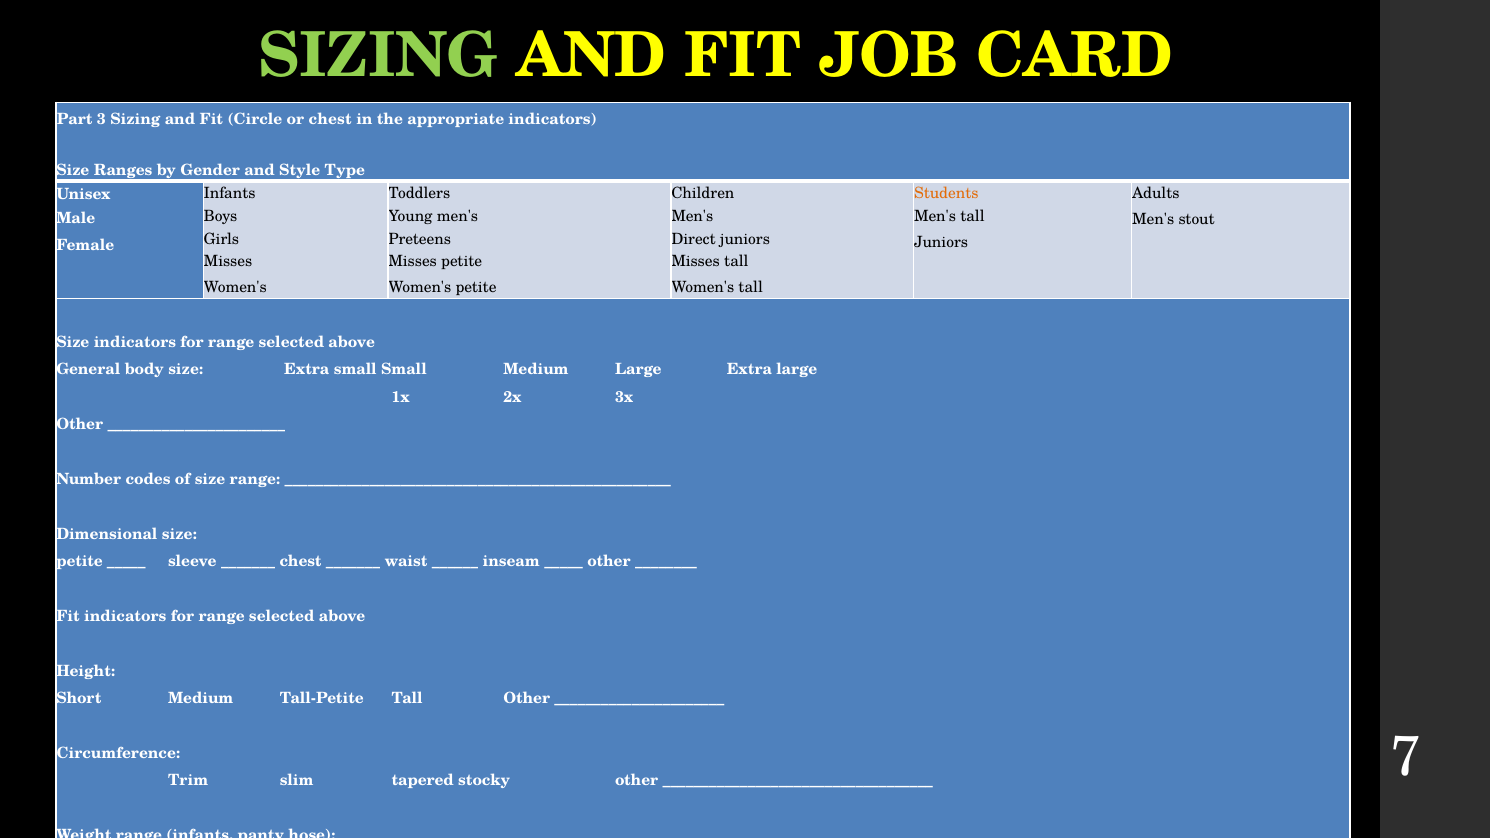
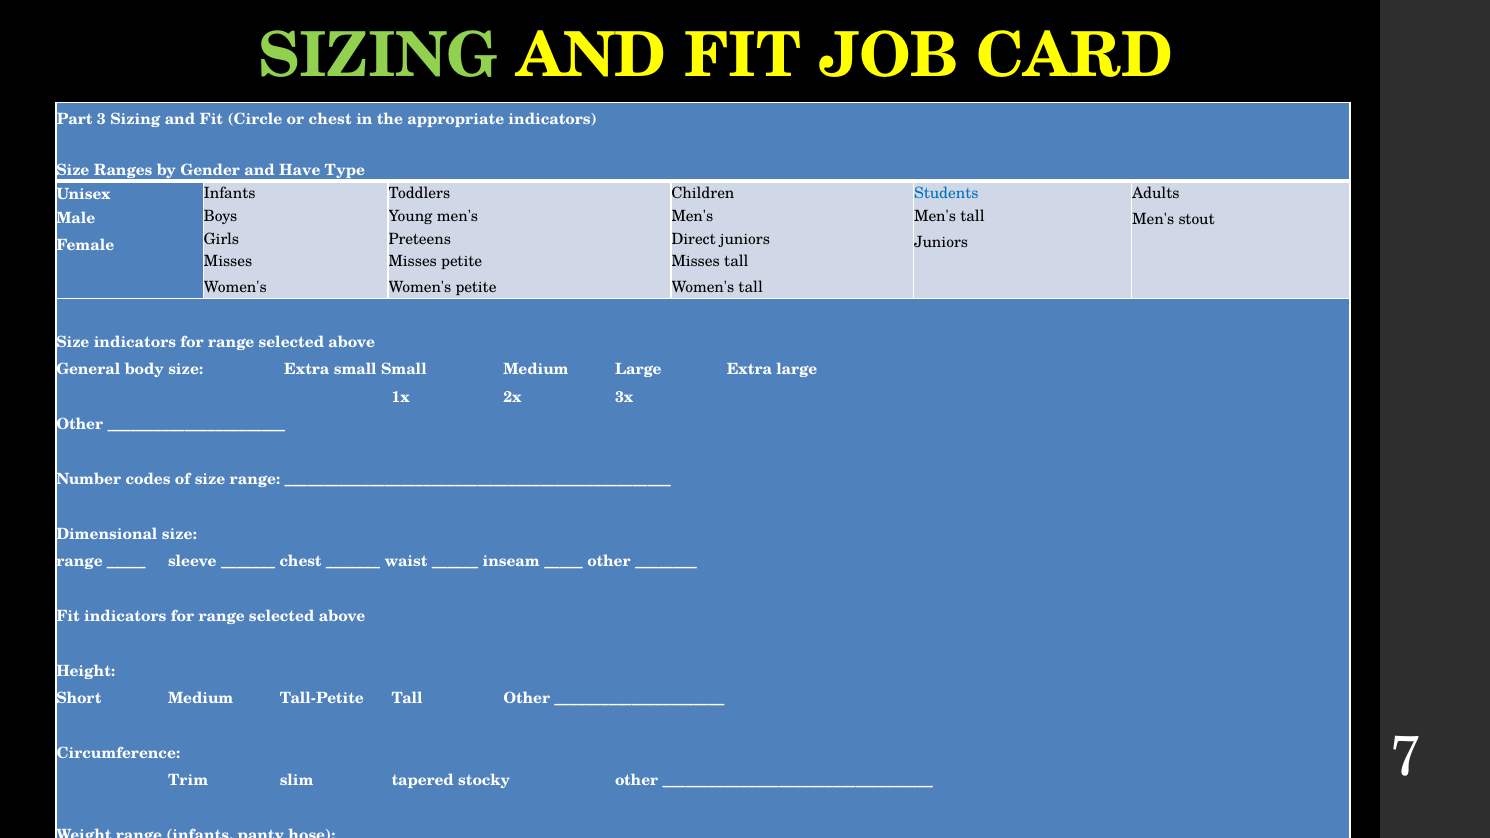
Style: Style -> Have
Students colour: orange -> blue
petite at (80, 561): petite -> range
